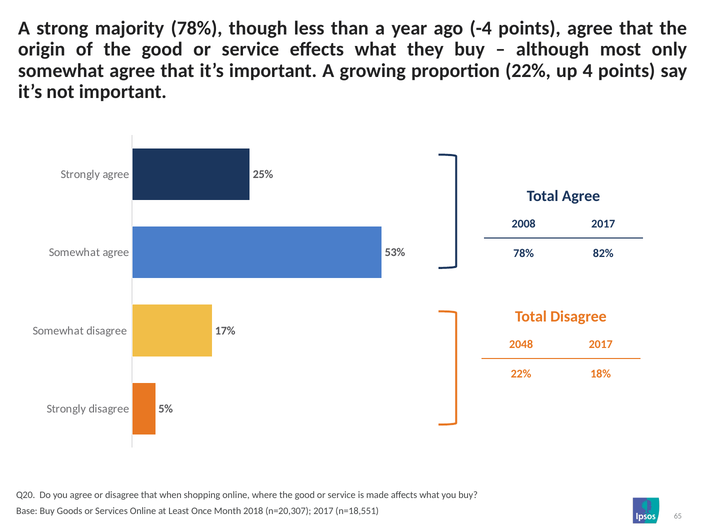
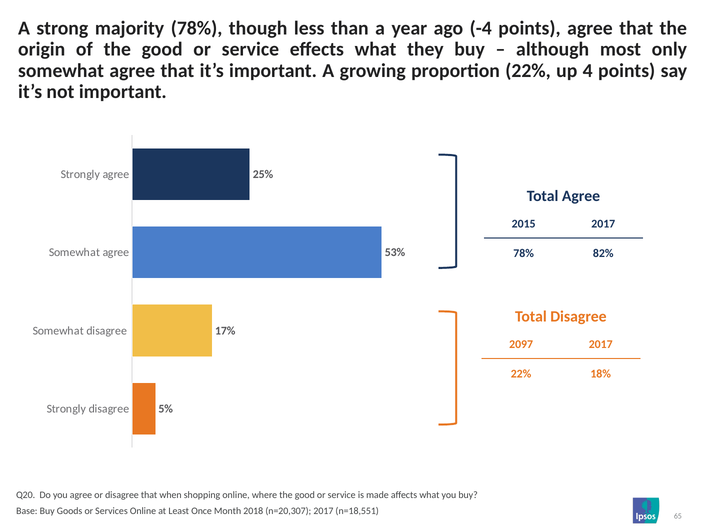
2008: 2008 -> 2015
2048: 2048 -> 2097
